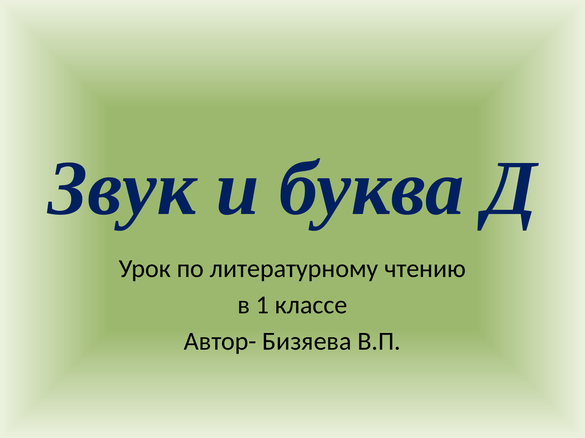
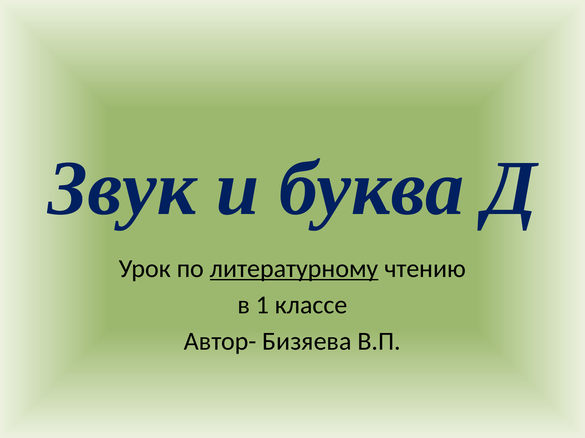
литературному underline: none -> present
